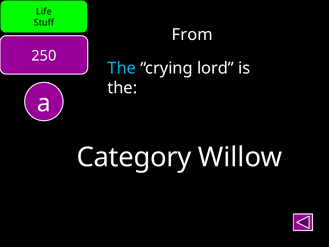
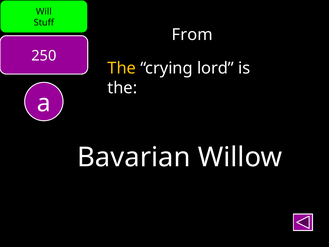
Life: Life -> Will
The at (122, 68) colour: light blue -> yellow
Category: Category -> Bavarian
